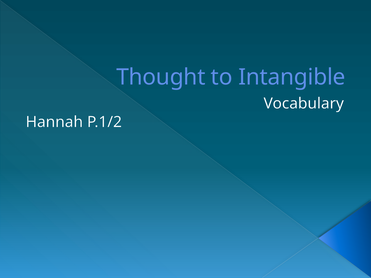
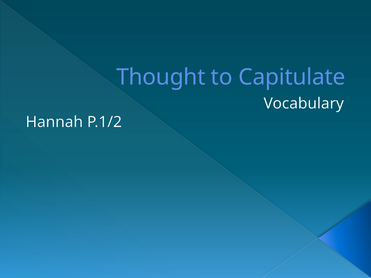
Intangible: Intangible -> Capitulate
